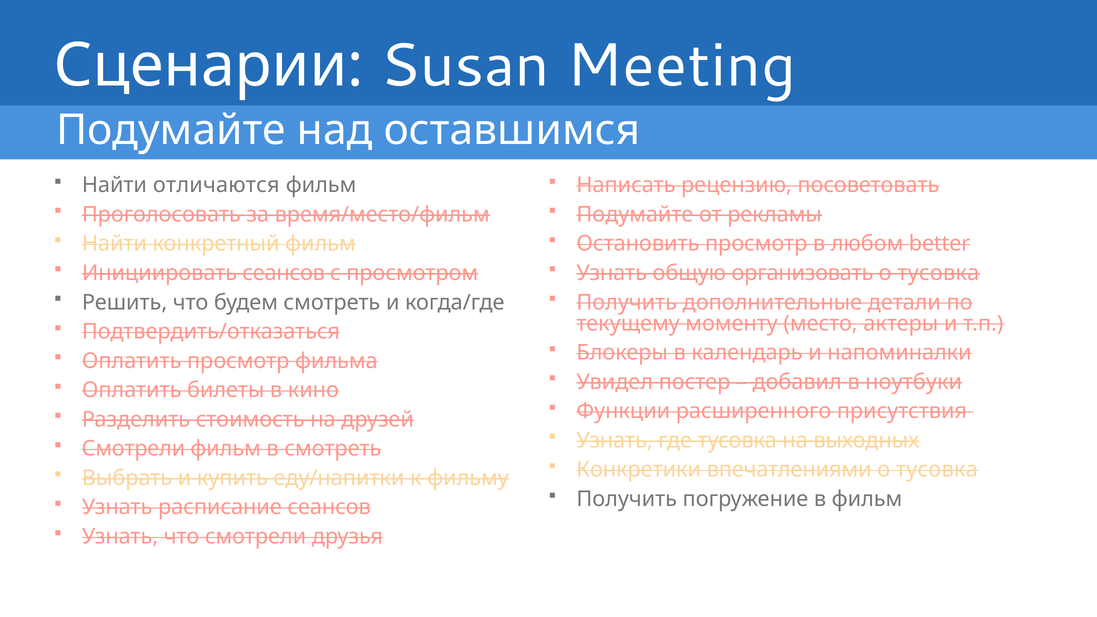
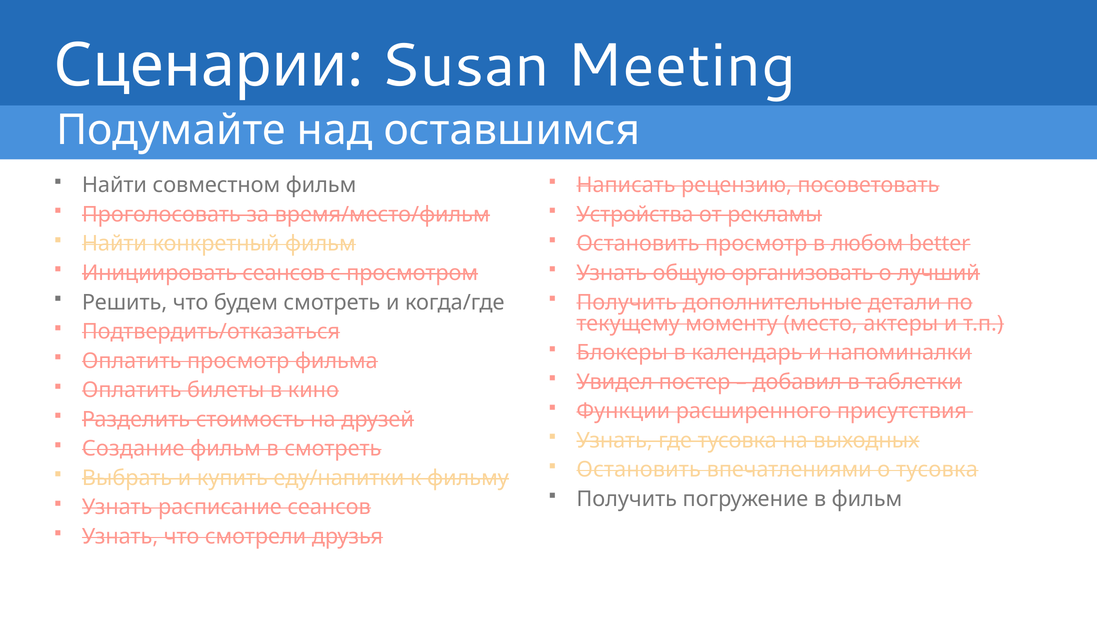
отличаются: отличаются -> совместном
Подумайте at (635, 215): Подумайте -> Устройства
тусовка at (938, 273): тусовка -> лучший
ноутбуки: ноутбуки -> таблетки
Смотрели at (133, 449): Смотрели -> Создание
Конкретики at (639, 470): Конкретики -> Остановить
